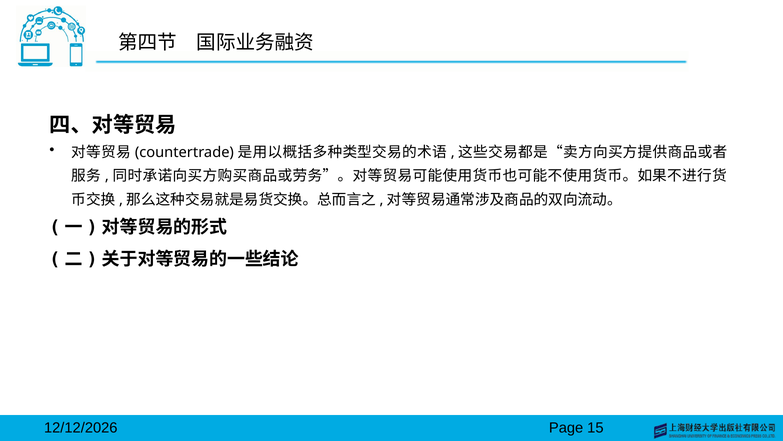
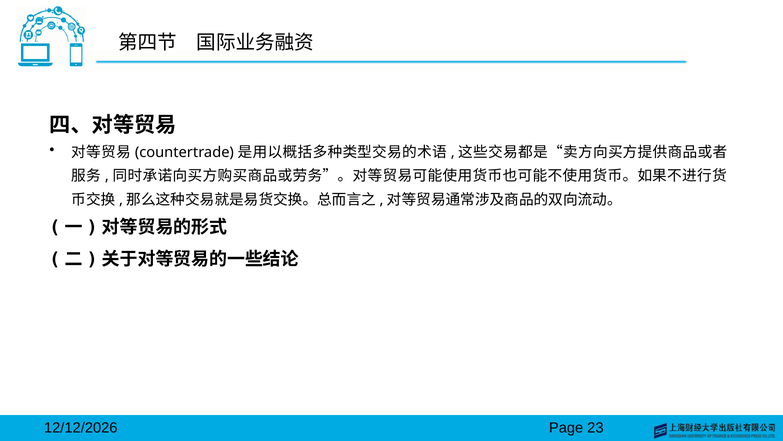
15: 15 -> 23
